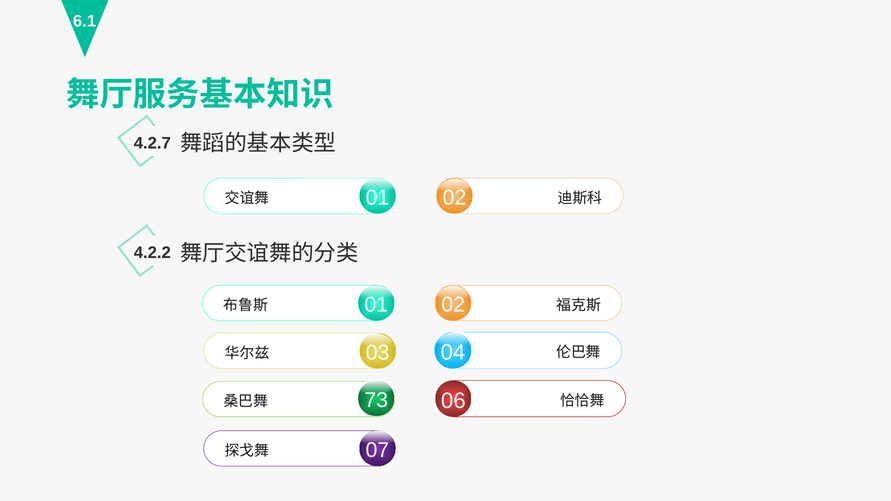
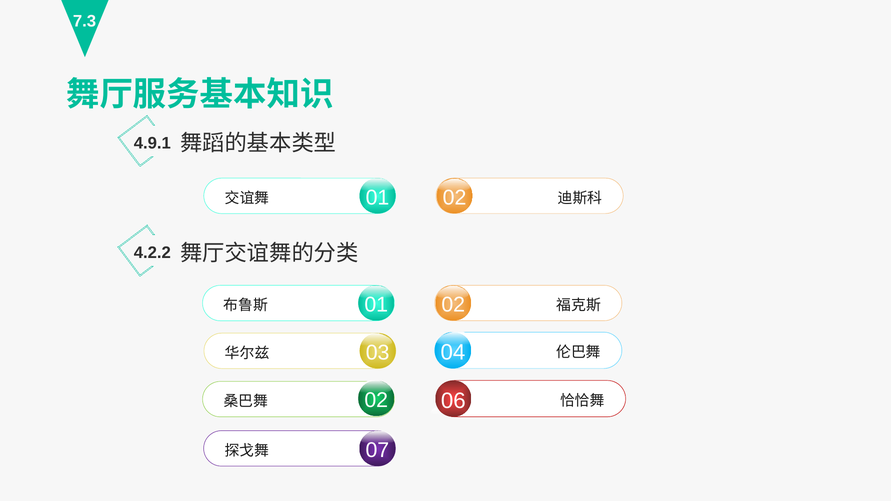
6.1: 6.1 -> 7.3
4.2.7: 4.2.7 -> 4.9.1
73 at (376, 400): 73 -> 02
